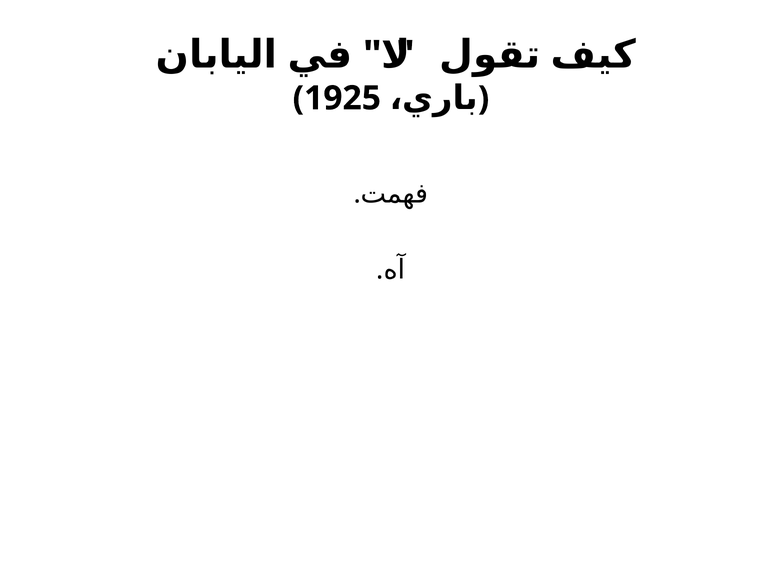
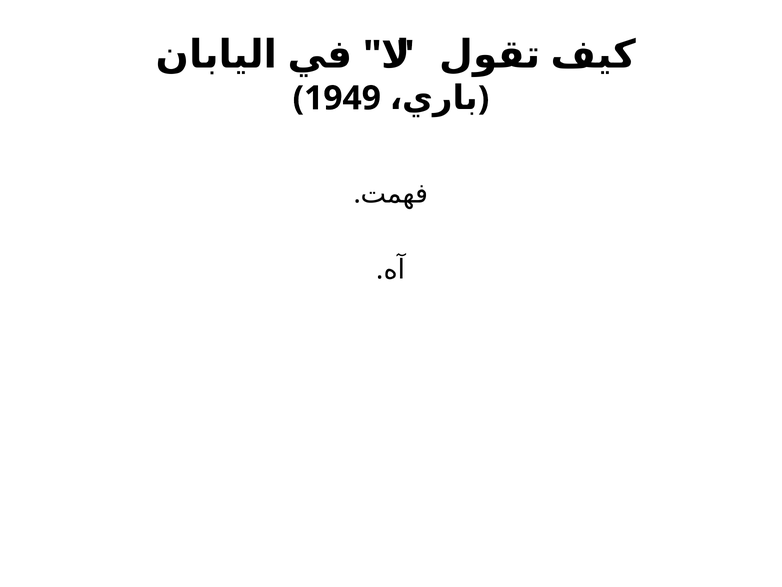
1925: 1925 -> 1949
